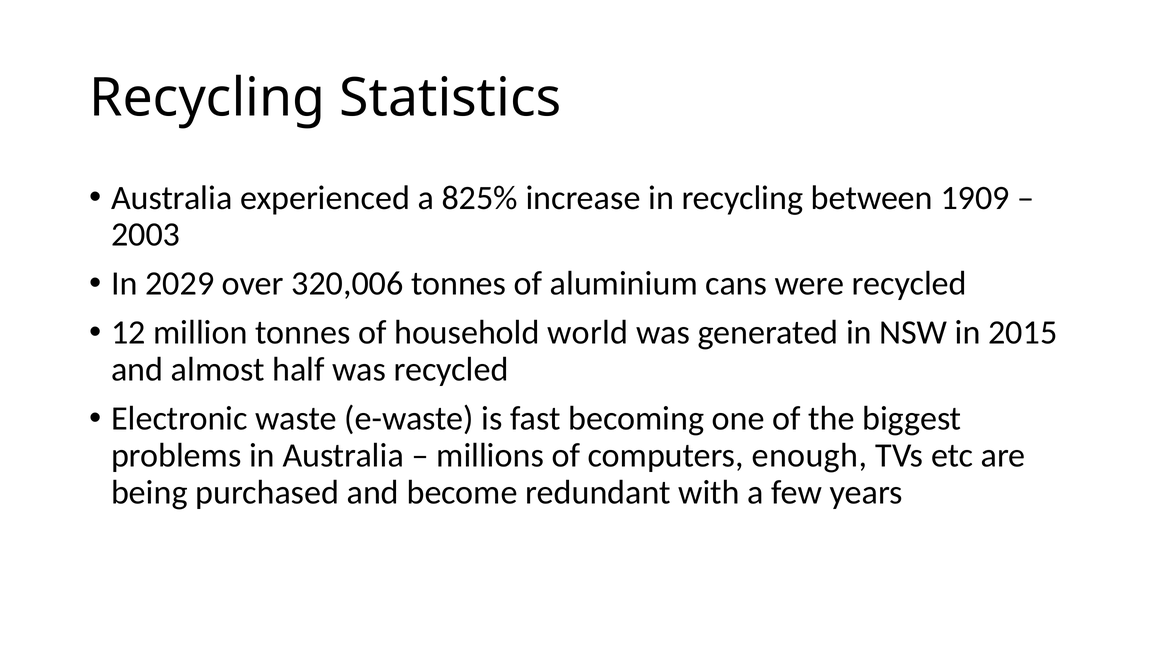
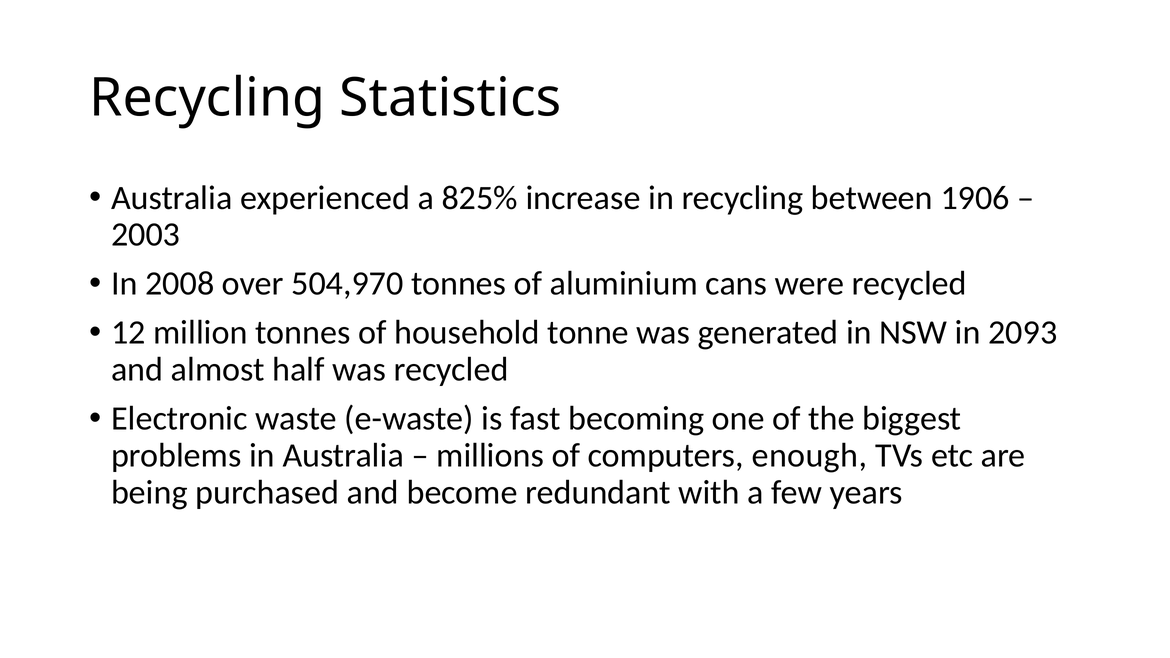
1909: 1909 -> 1906
2029: 2029 -> 2008
320,006: 320,006 -> 504,970
world: world -> tonne
2015: 2015 -> 2093
